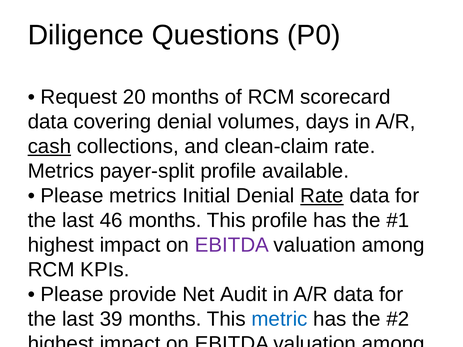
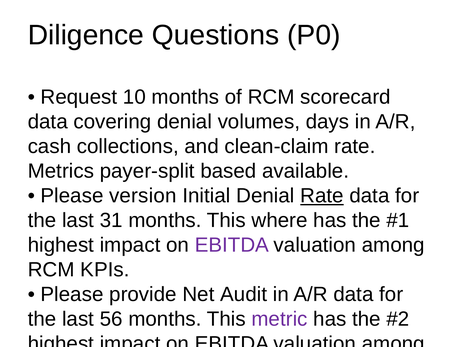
20: 20 -> 10
cash at (49, 146) underline: present -> none
payer-split profile: profile -> based
Please metrics: metrics -> version
46: 46 -> 31
This profile: profile -> where
39: 39 -> 56
metric at (280, 319) colour: blue -> purple
